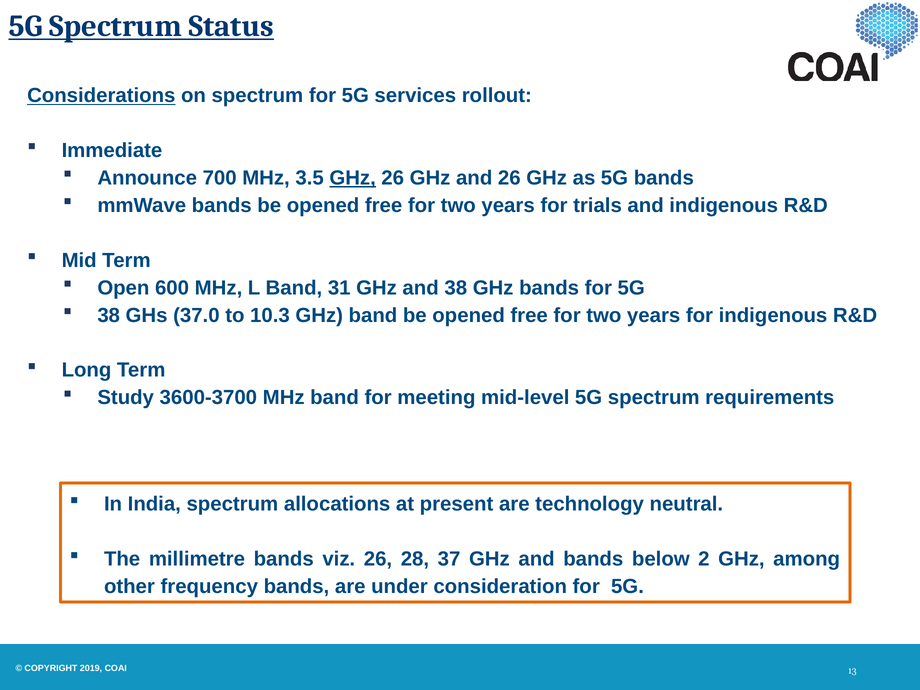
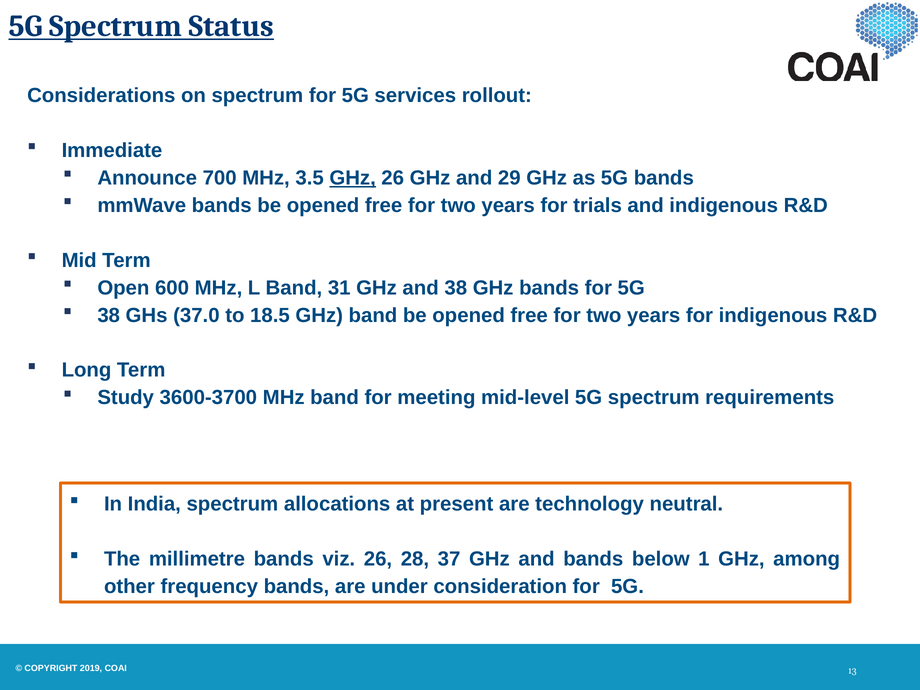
Considerations underline: present -> none
and 26: 26 -> 29
10.3: 10.3 -> 18.5
2: 2 -> 1
